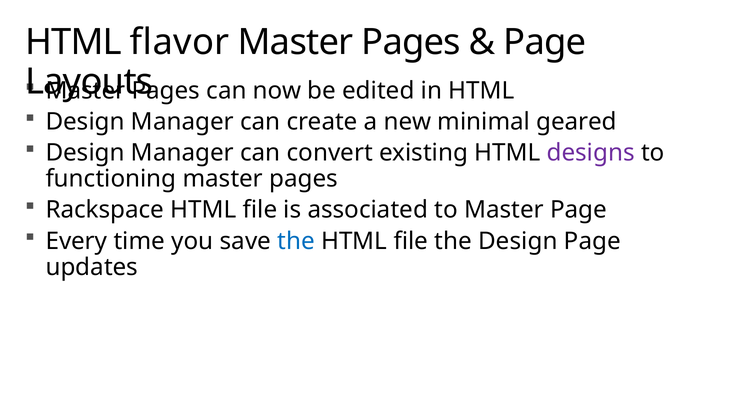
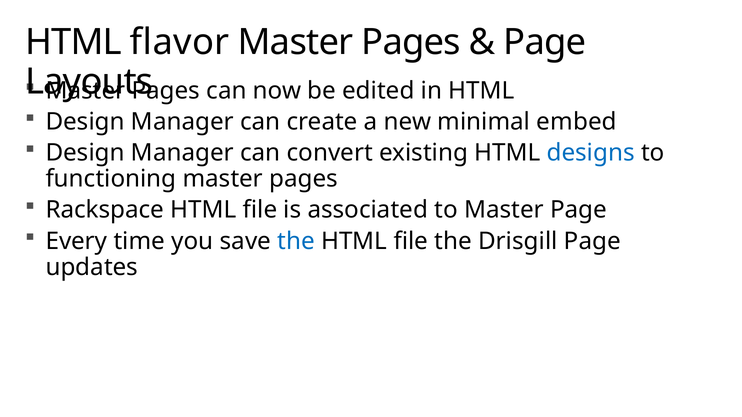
geared: geared -> embed
designs colour: purple -> blue
the Design: Design -> Drisgill
